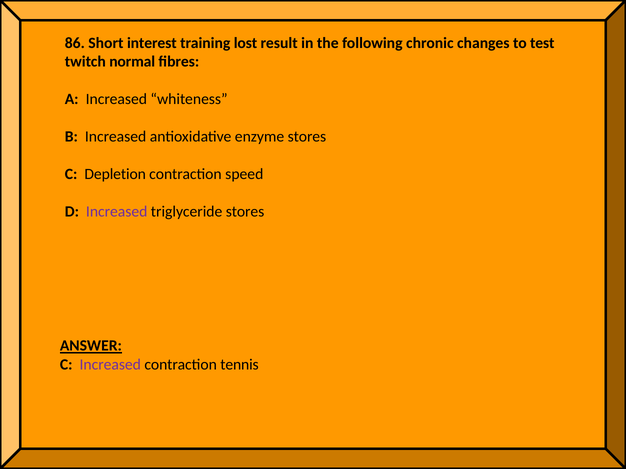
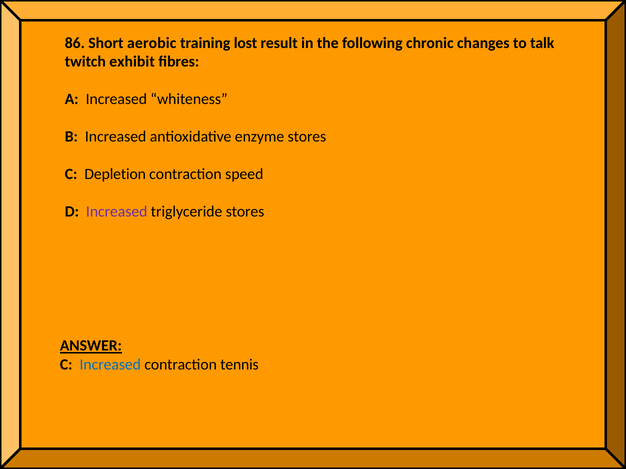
interest: interest -> aerobic
test: test -> talk
normal: normal -> exhibit
Increased at (110, 365) colour: purple -> blue
